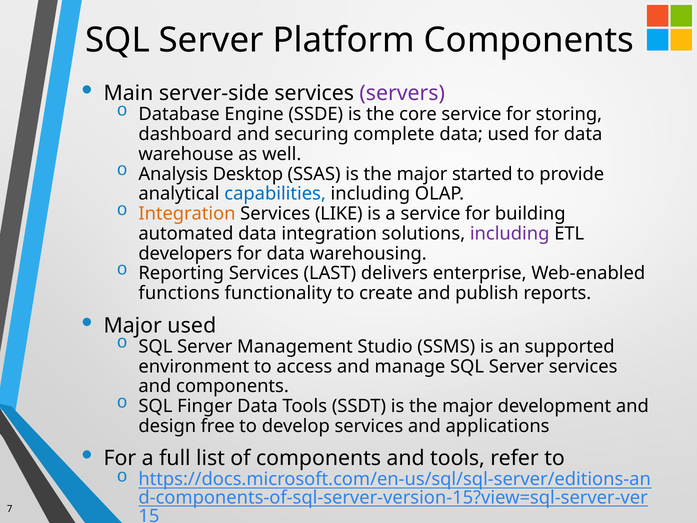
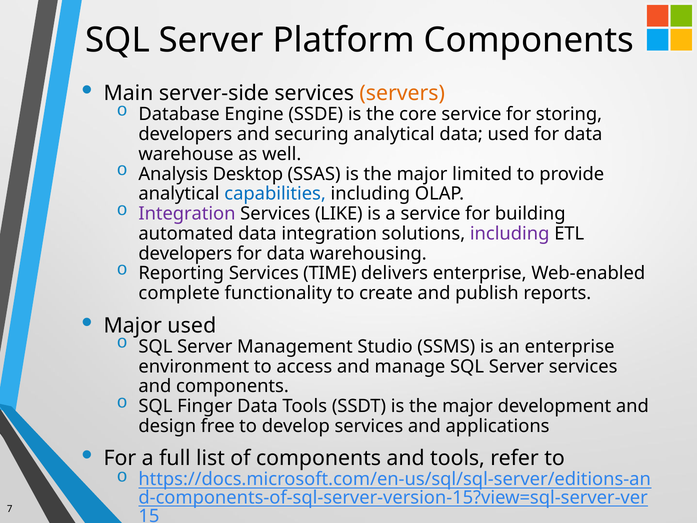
servers colour: purple -> orange
dashboard at (185, 134): dashboard -> developers
securing complete: complete -> analytical
started: started -> limited
Integration at (187, 214) colour: orange -> purple
LAST: LAST -> TIME
functions: functions -> complete
an supported: supported -> enterprise
